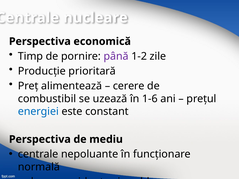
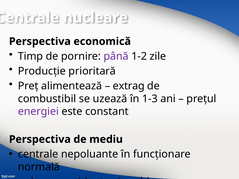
cerere: cerere -> extrag
1-6: 1-6 -> 1-3
energiei colour: blue -> purple
